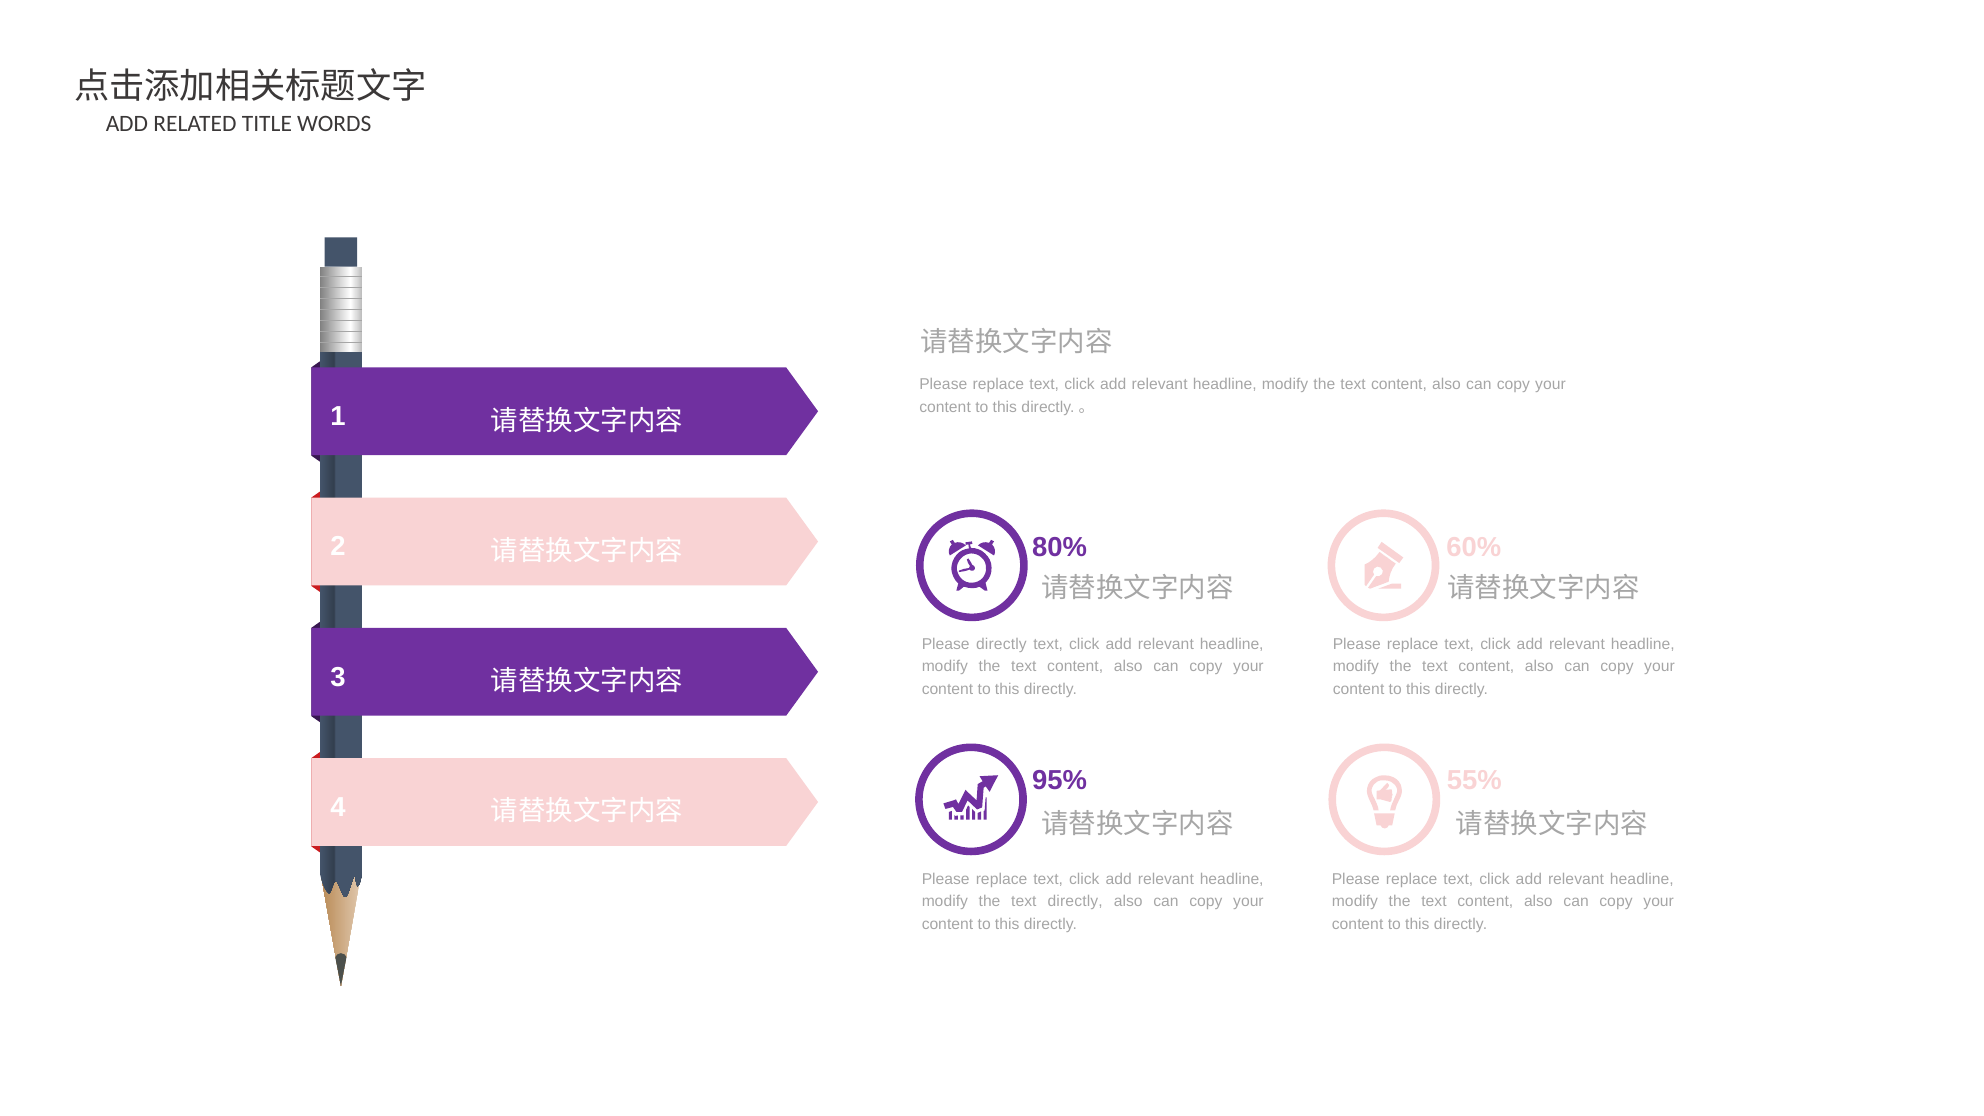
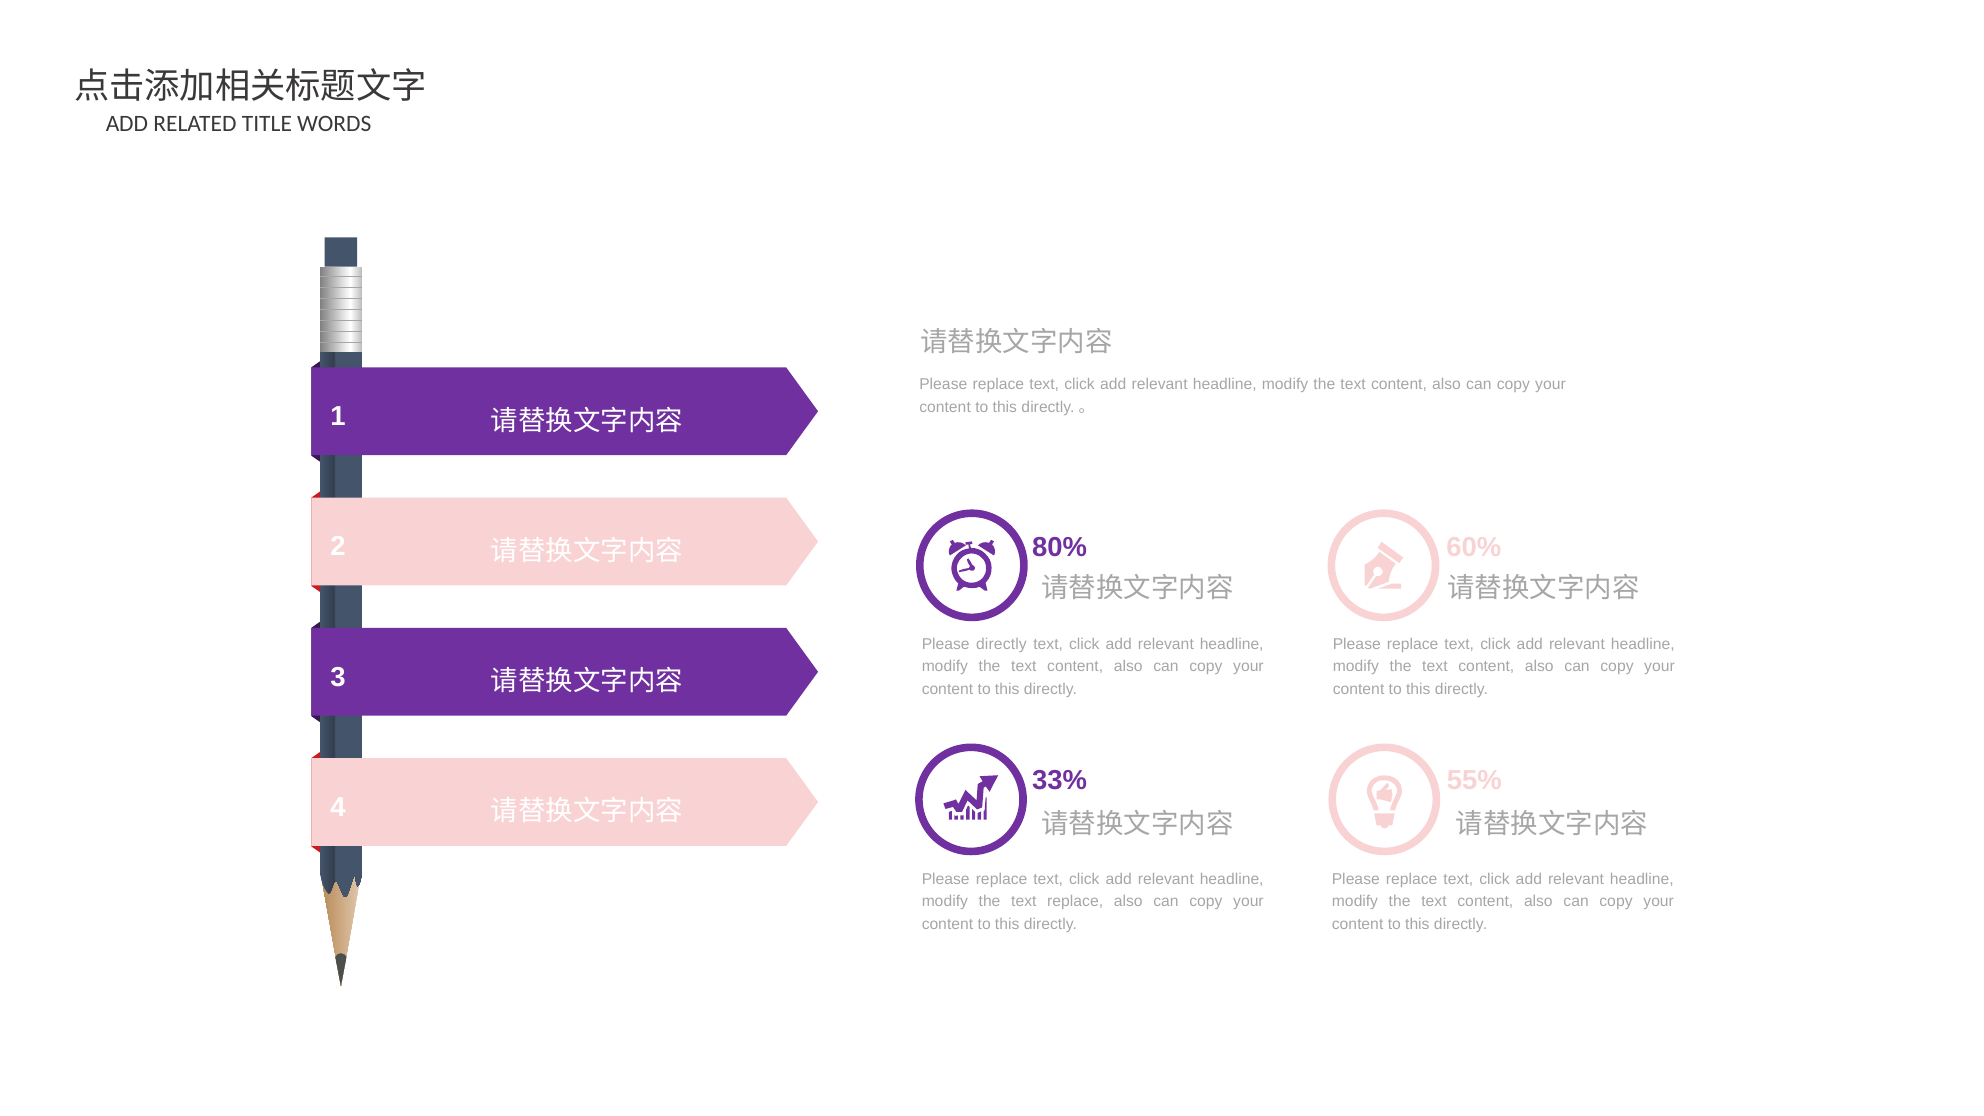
95%: 95% -> 33%
text directly: directly -> replace
